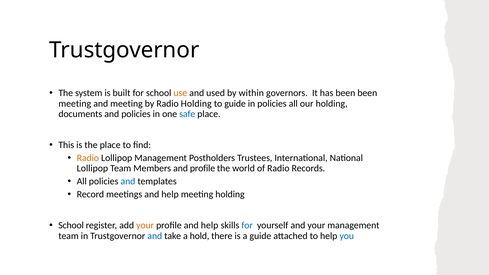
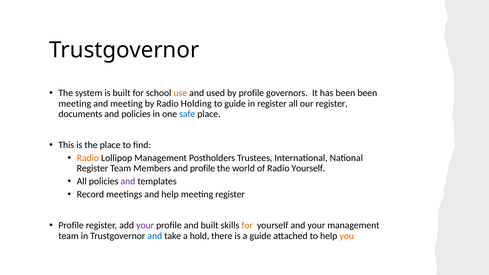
by within: within -> profile
in policies: policies -> register
our holding: holding -> register
Lollipop at (92, 168): Lollipop -> Register
Radio Records: Records -> Yourself
and at (128, 181) colour: blue -> purple
meeting holding: holding -> register
School at (71, 225): School -> Profile
your at (145, 225) colour: orange -> purple
profile and help: help -> built
for at (247, 225) colour: blue -> orange
you colour: blue -> orange
